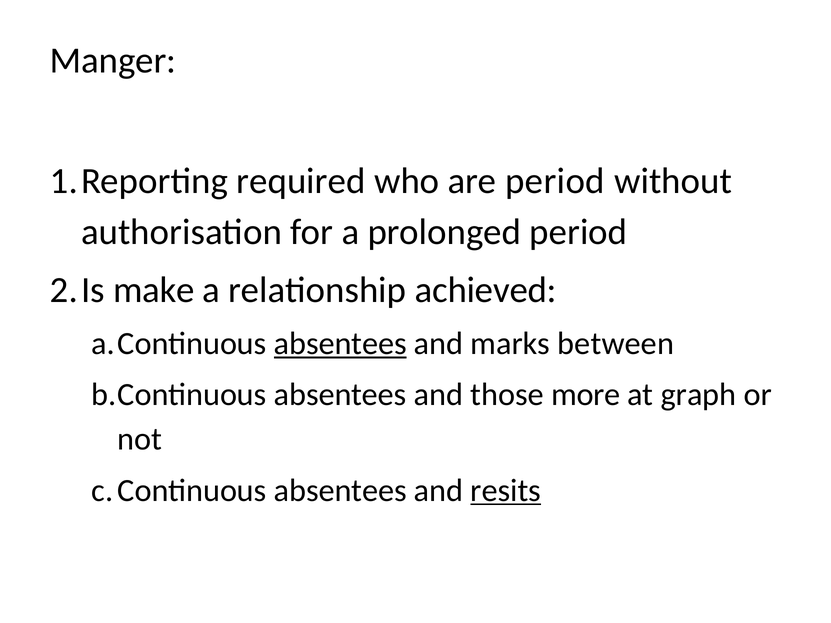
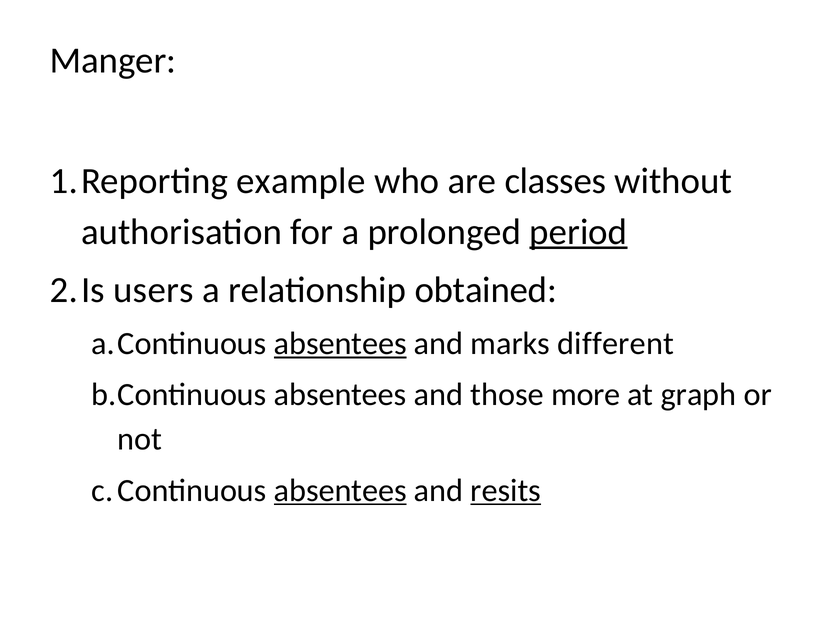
required: required -> example
are period: period -> classes
period at (578, 232) underline: none -> present
make: make -> users
achieved: achieved -> obtained
between: between -> different
absentees at (340, 491) underline: none -> present
